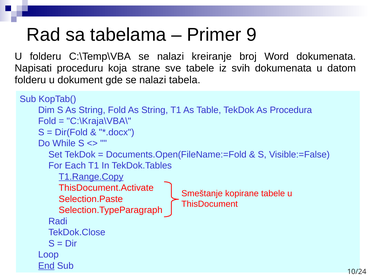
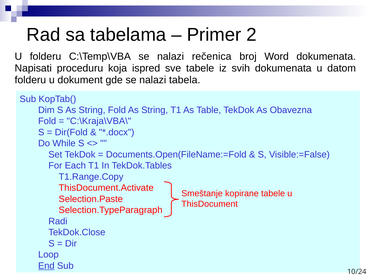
9: 9 -> 2
kreiranje: kreiranje -> rečenica
strane: strane -> ispred
Procedura: Procedura -> Obavezna
T1.Range.Copy underline: present -> none
